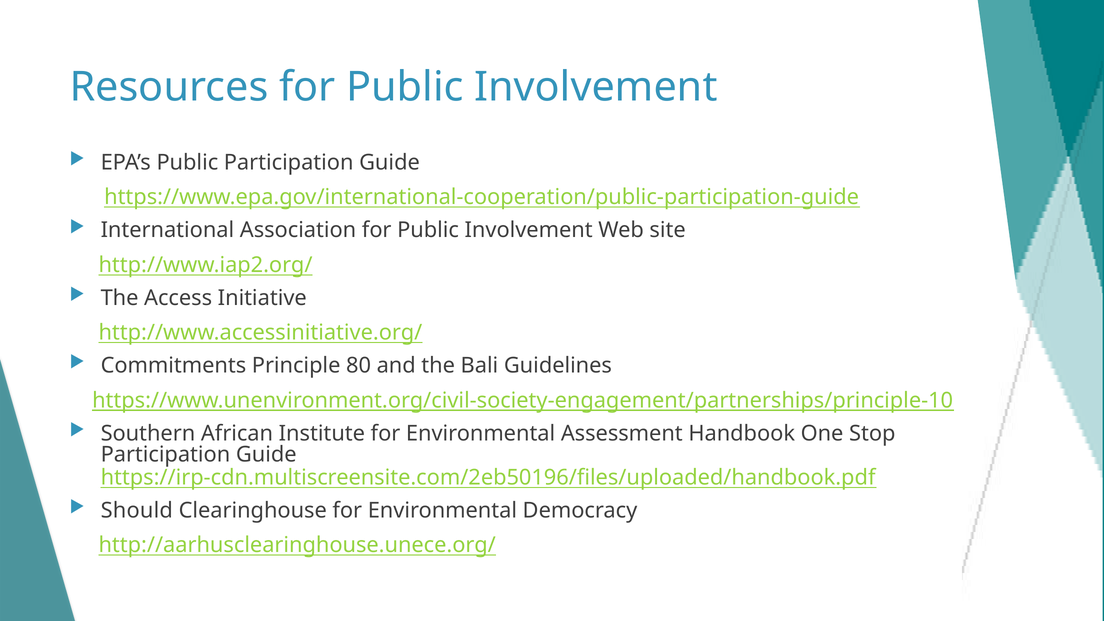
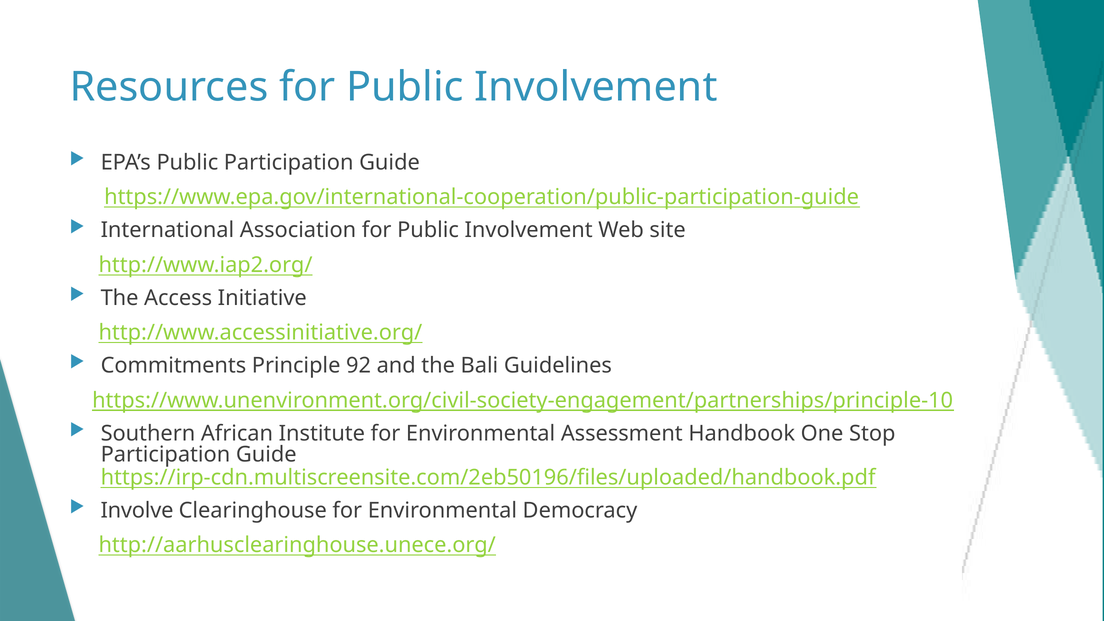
80: 80 -> 92
Should: Should -> Involve
